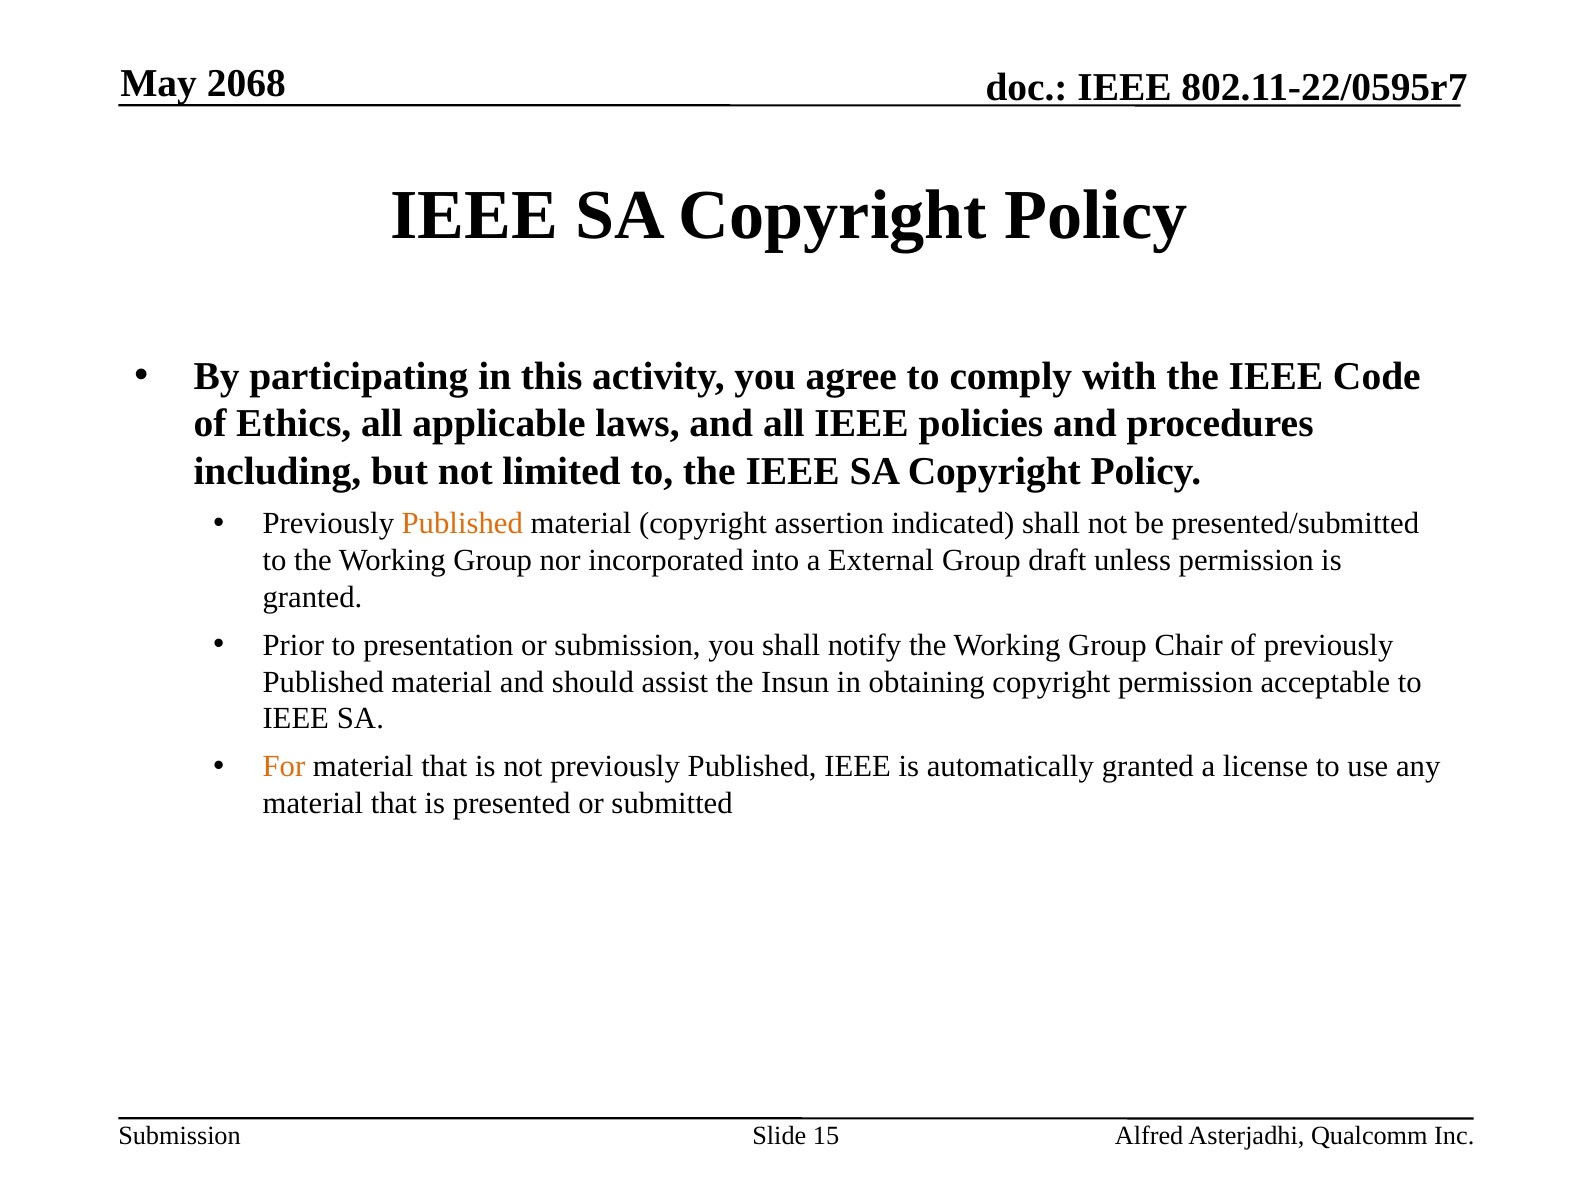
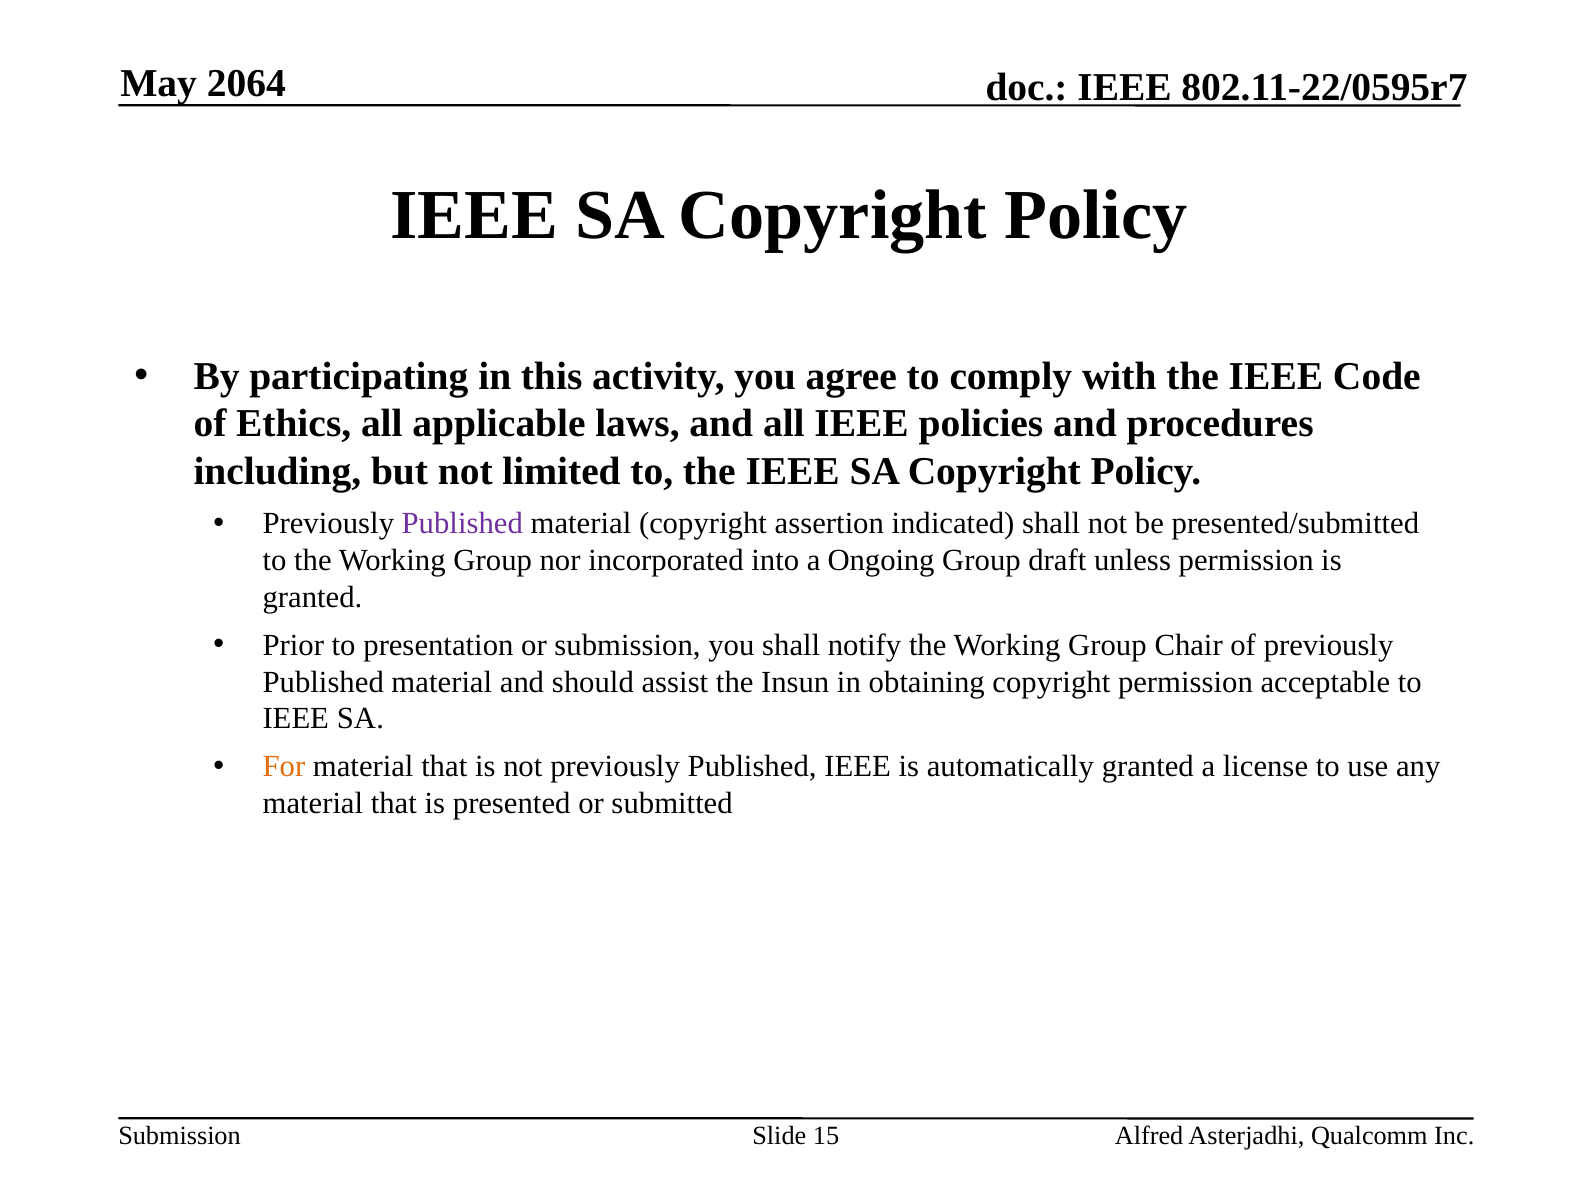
2068: 2068 -> 2064
Published at (462, 524) colour: orange -> purple
External: External -> Ongoing
